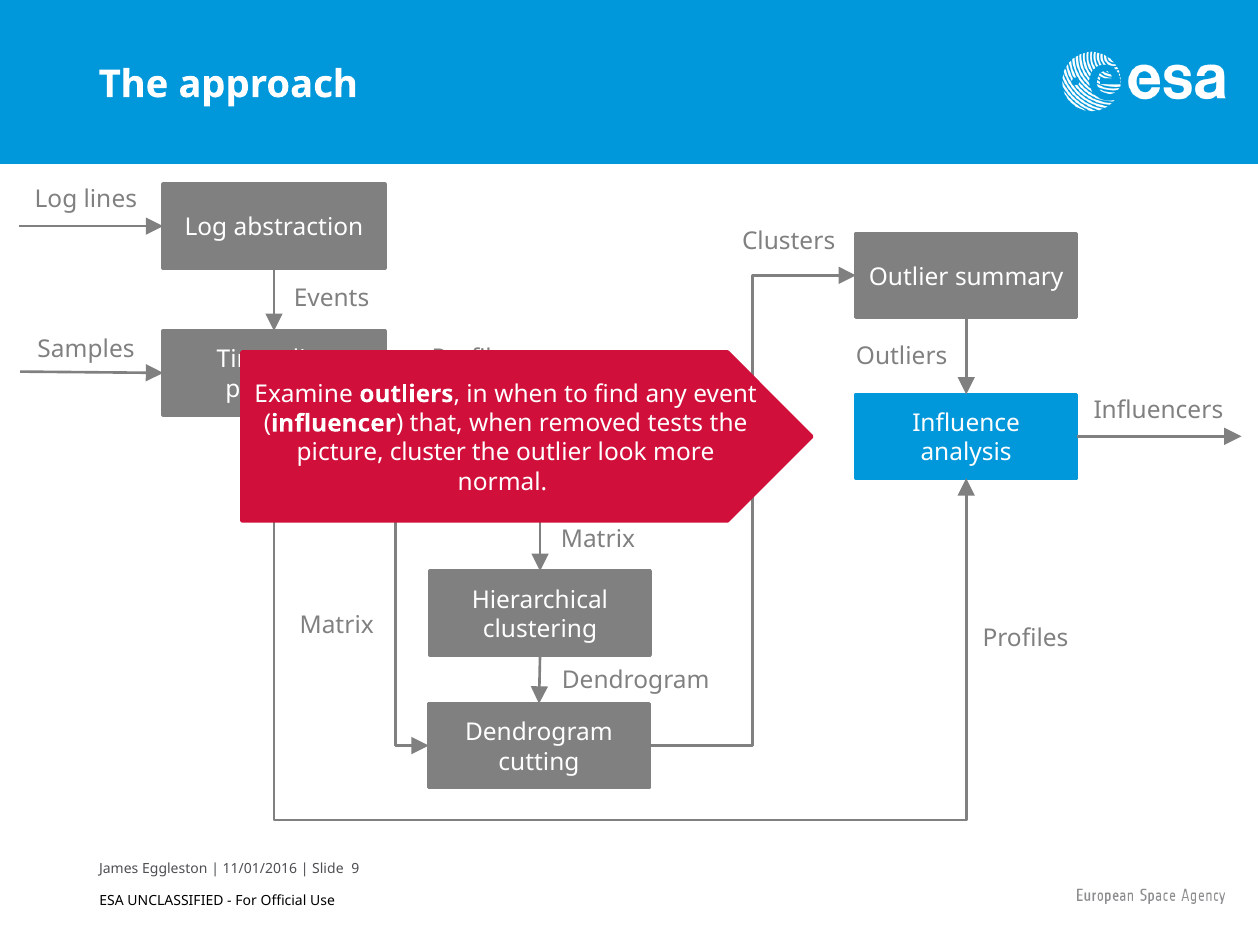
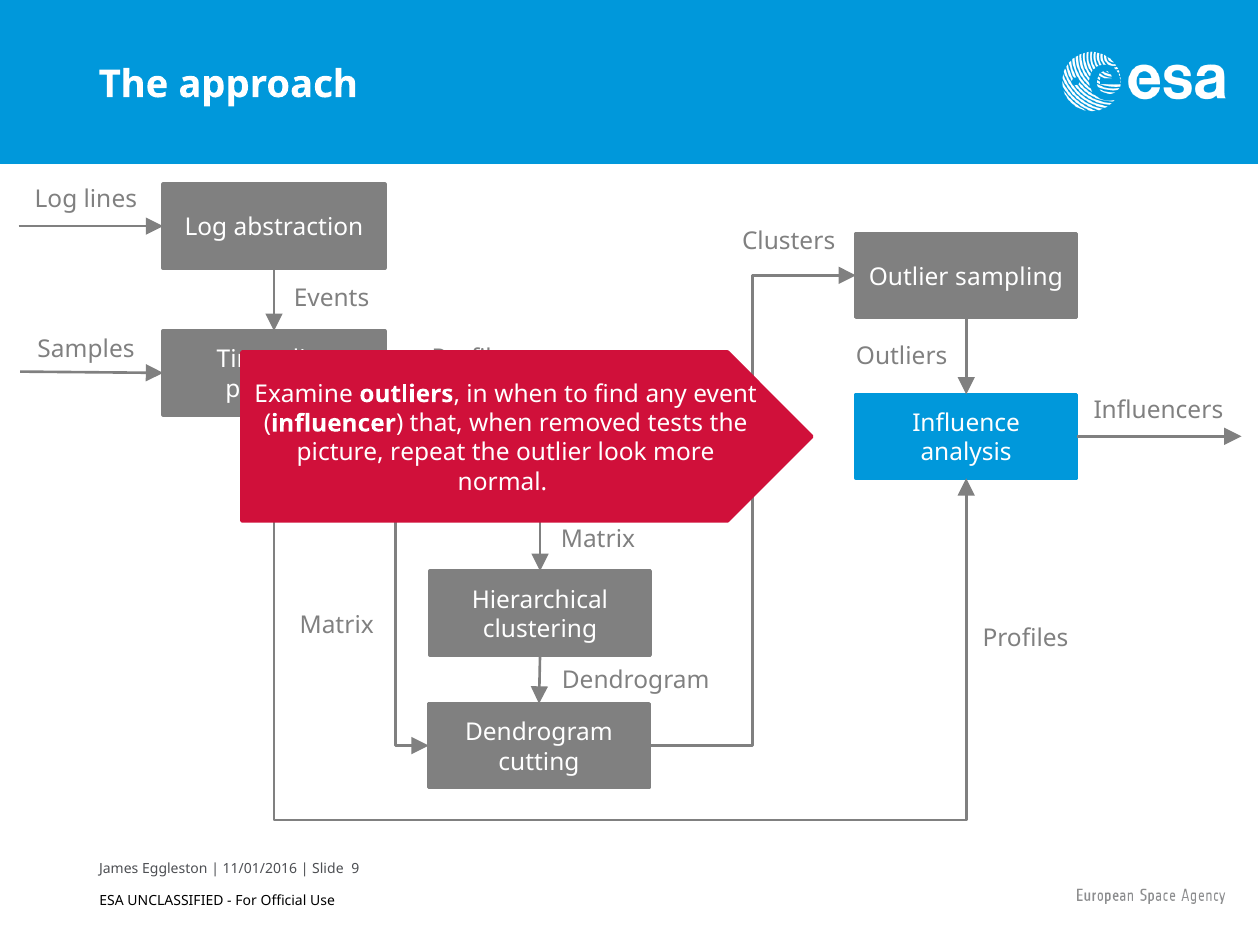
summary: summary -> sampling
cluster: cluster -> repeat
